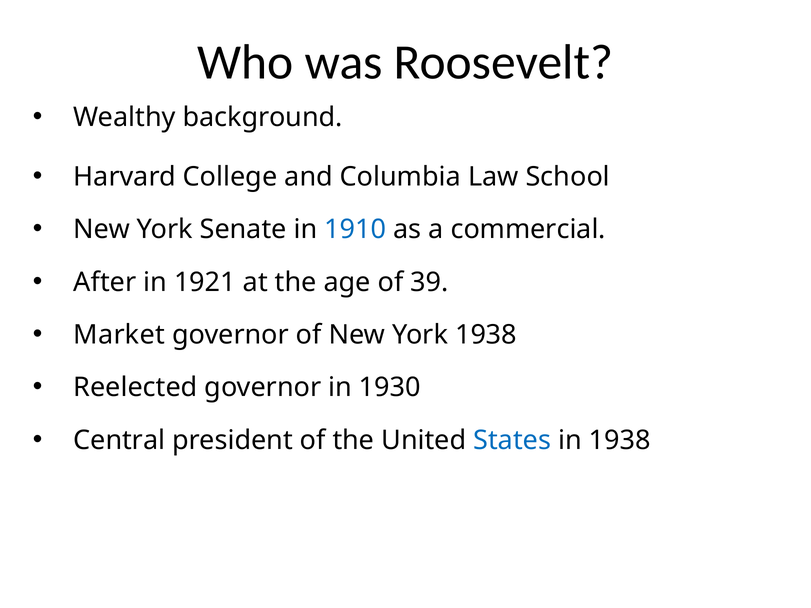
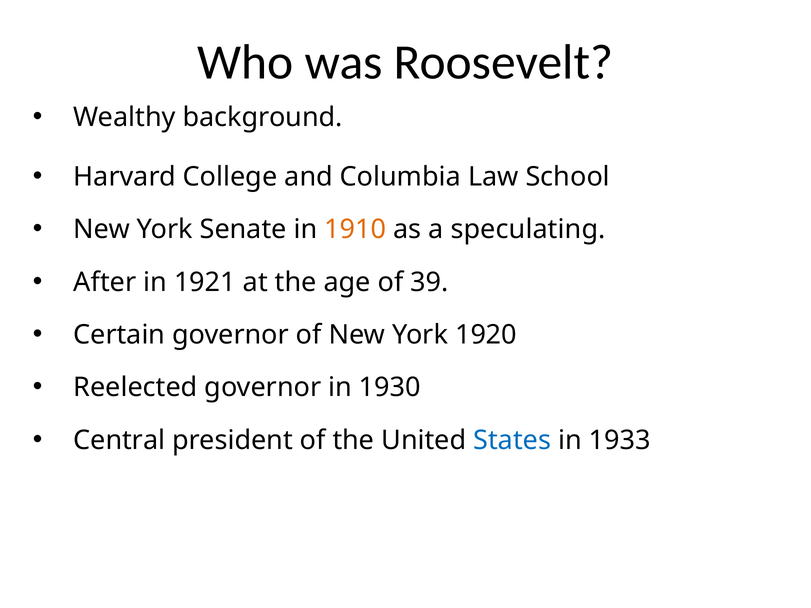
1910 colour: blue -> orange
commercial: commercial -> speculating
Market: Market -> Certain
York 1938: 1938 -> 1920
in 1938: 1938 -> 1933
